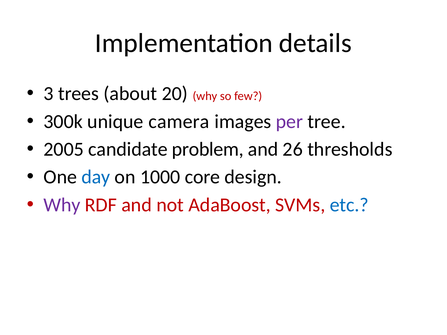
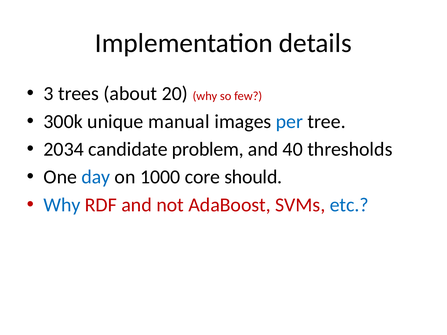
camera: camera -> manual
per colour: purple -> blue
2005: 2005 -> 2034
26: 26 -> 40
design: design -> should
Why at (62, 205) colour: purple -> blue
